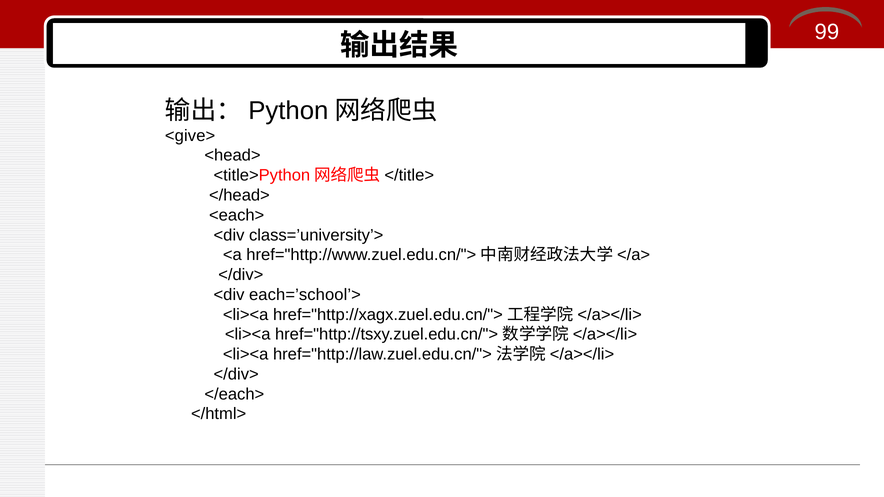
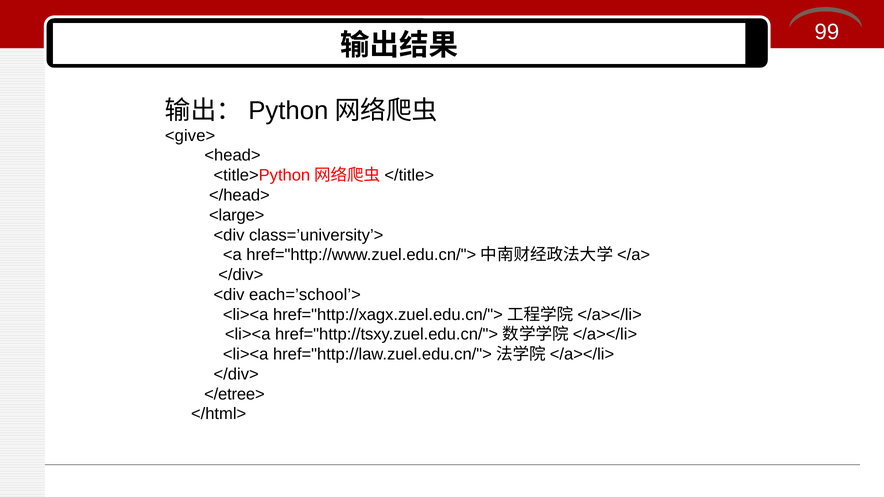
<each>: <each> -> <large>
</each>: </each> -> </etree>
